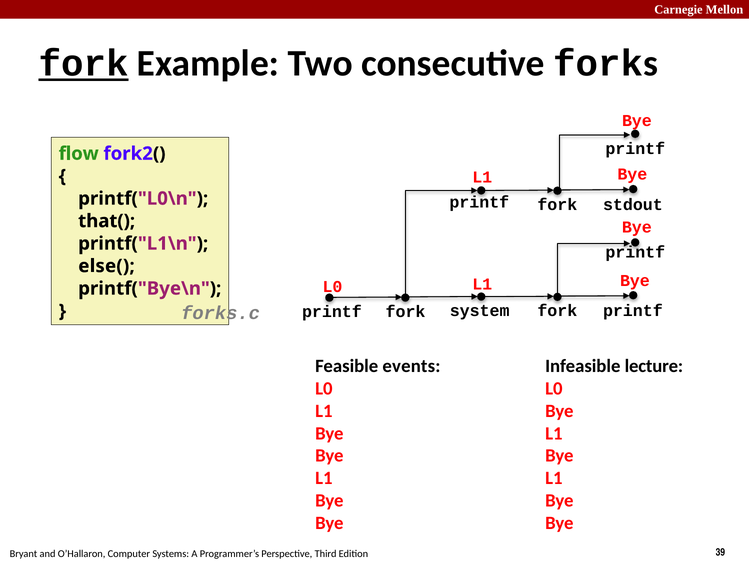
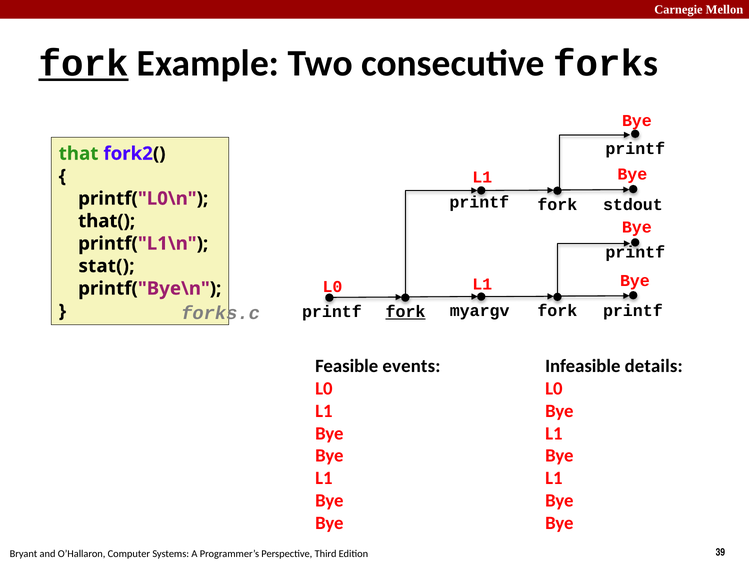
flow: flow -> that
else(: else( -> stat(
fork at (406, 312) underline: none -> present
system: system -> myargv
lecture: lecture -> details
